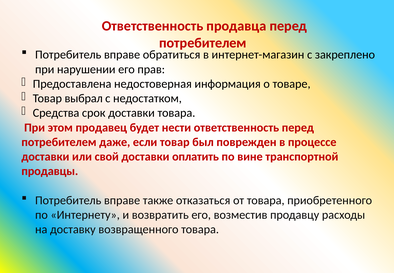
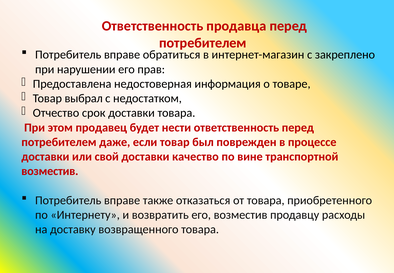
Средства: Средства -> Отчество
оплатить: оплатить -> качество
продавцы at (50, 171): продавцы -> возместив
